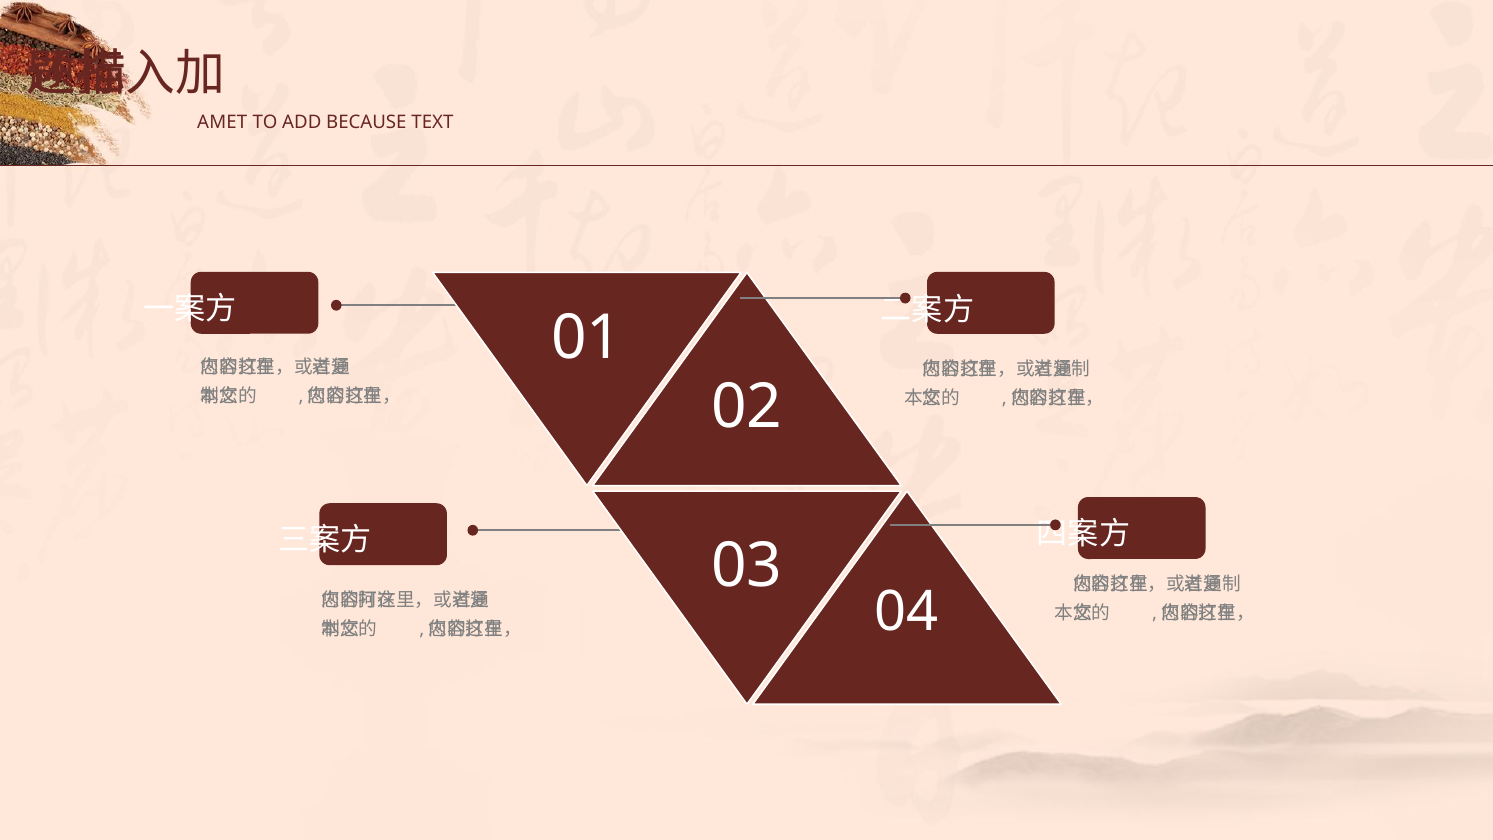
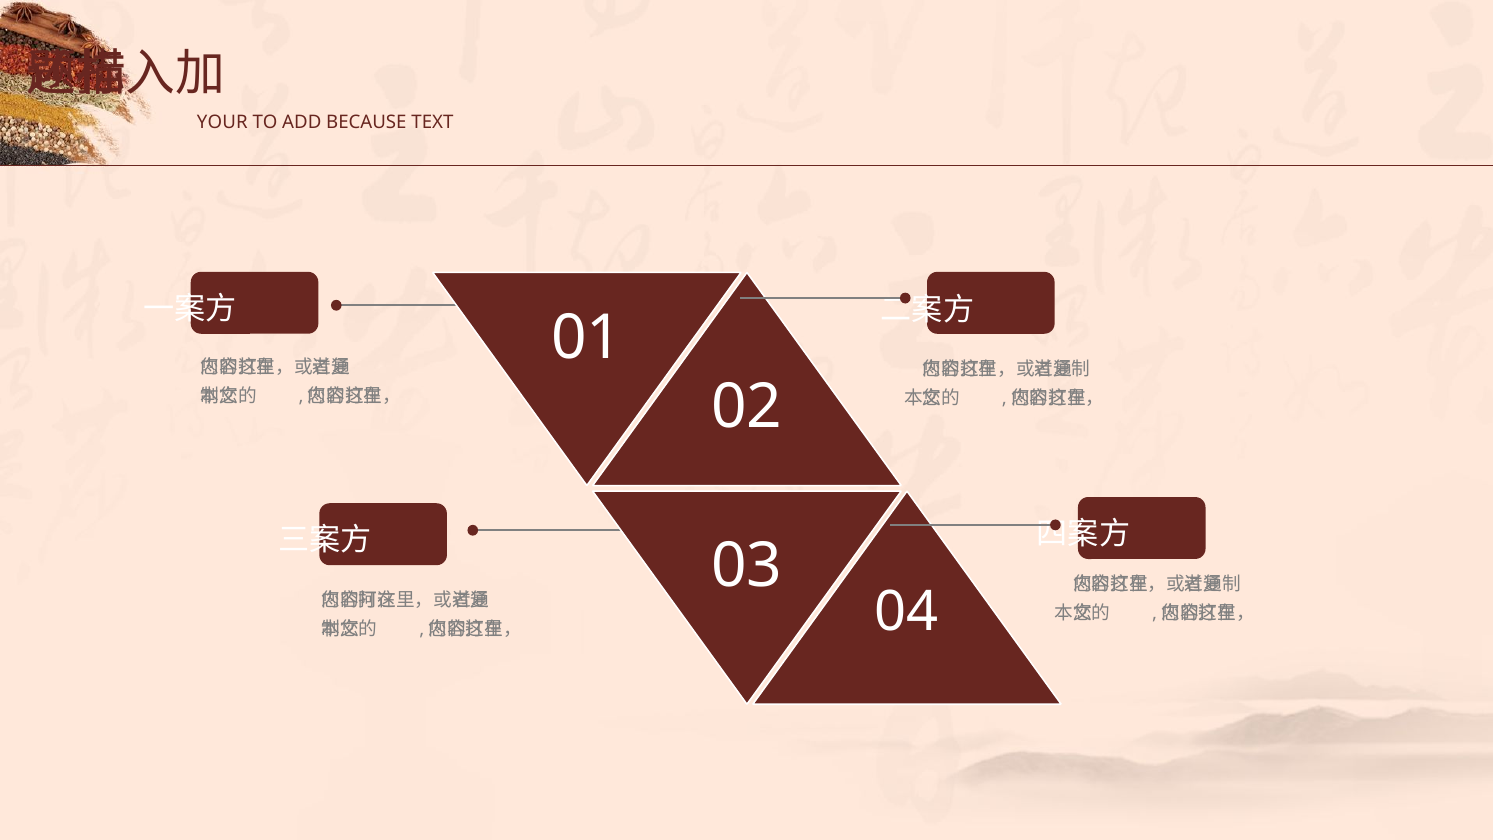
AMET: AMET -> YOUR
